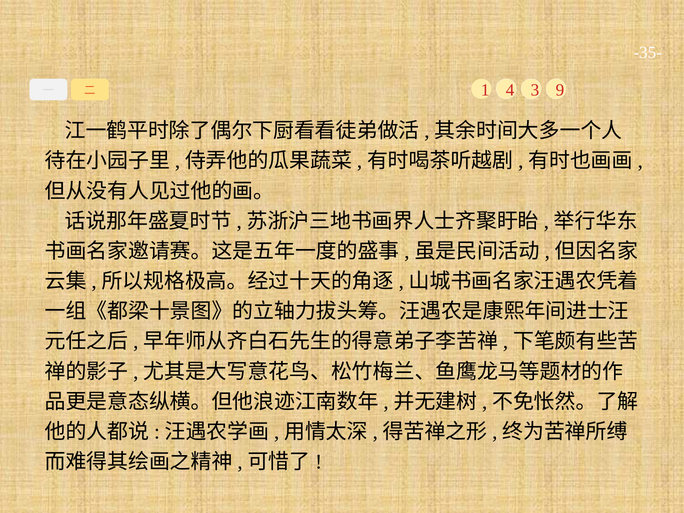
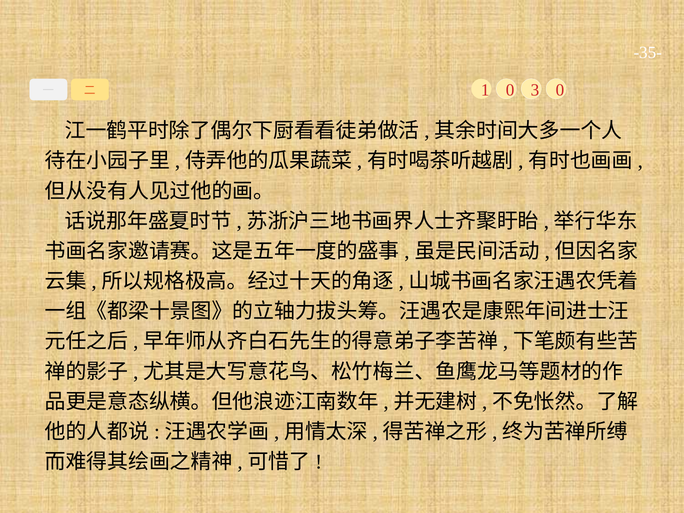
1 4: 4 -> 0
3 9: 9 -> 0
